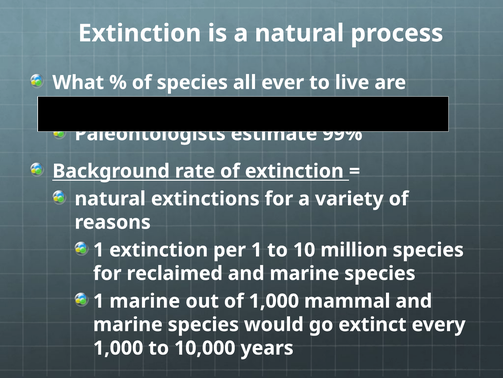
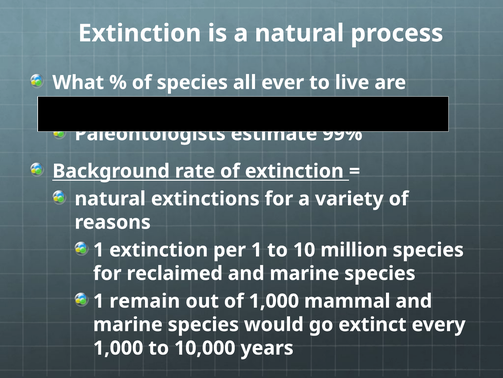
1 marine: marine -> remain
